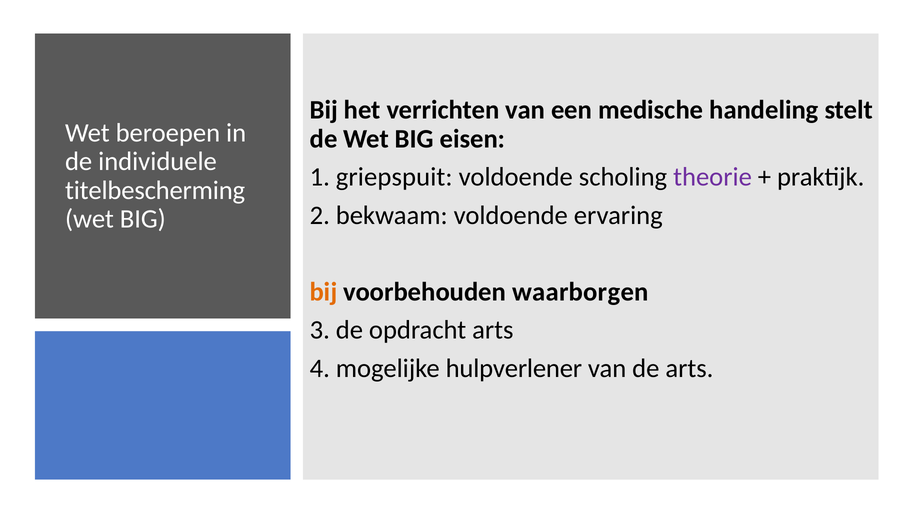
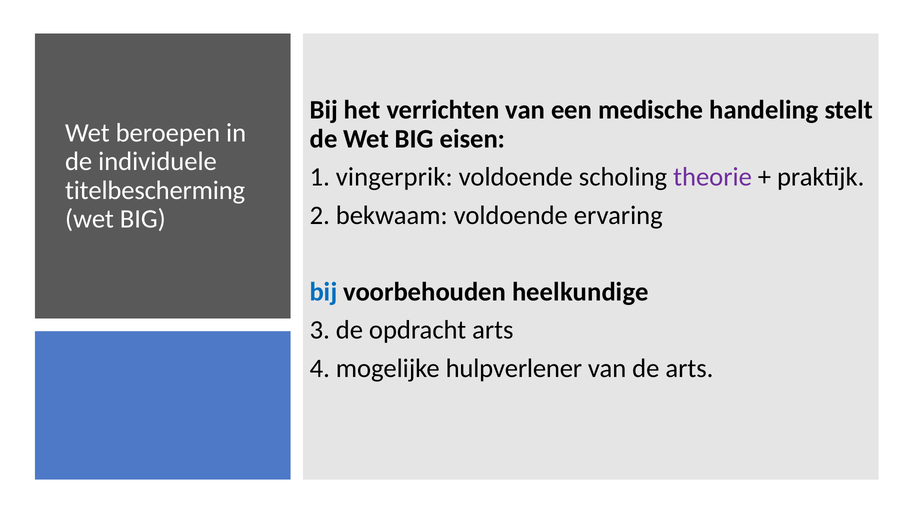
griepspuit: griepspuit -> vingerprik
bij at (324, 292) colour: orange -> blue
waarborgen: waarborgen -> heelkundige
